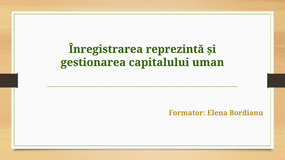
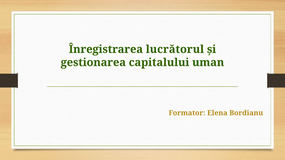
reprezintă: reprezintă -> lucrătorul
